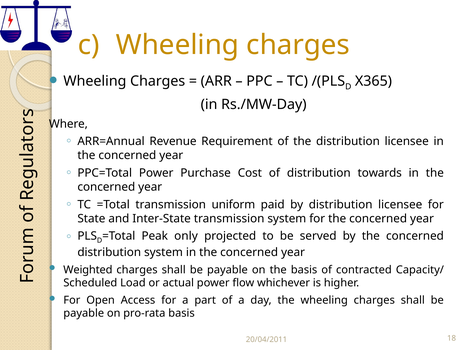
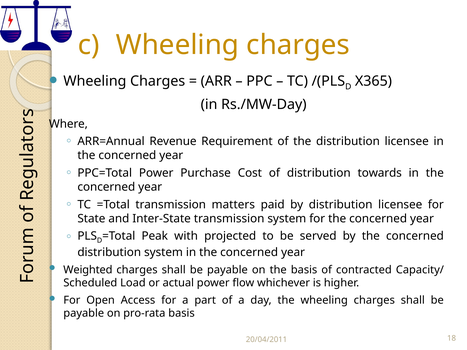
uniform: uniform -> matters
only: only -> with
